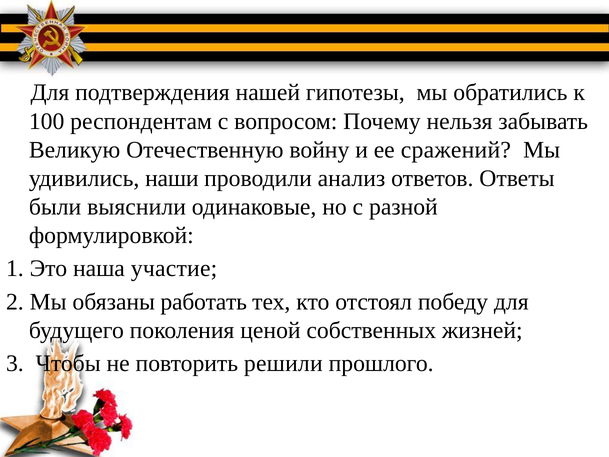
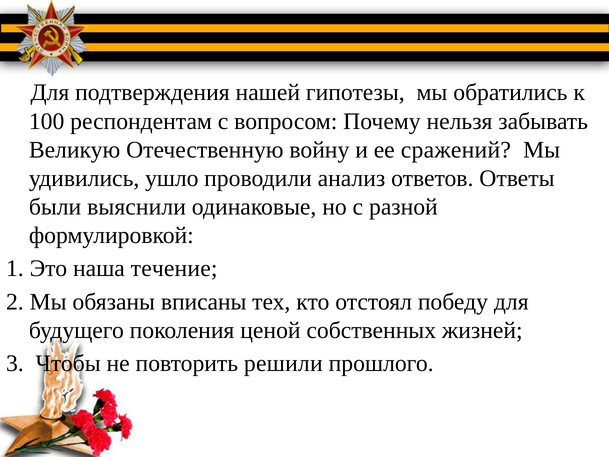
наши: наши -> ушло
участие: участие -> течение
работать: работать -> вписаны
